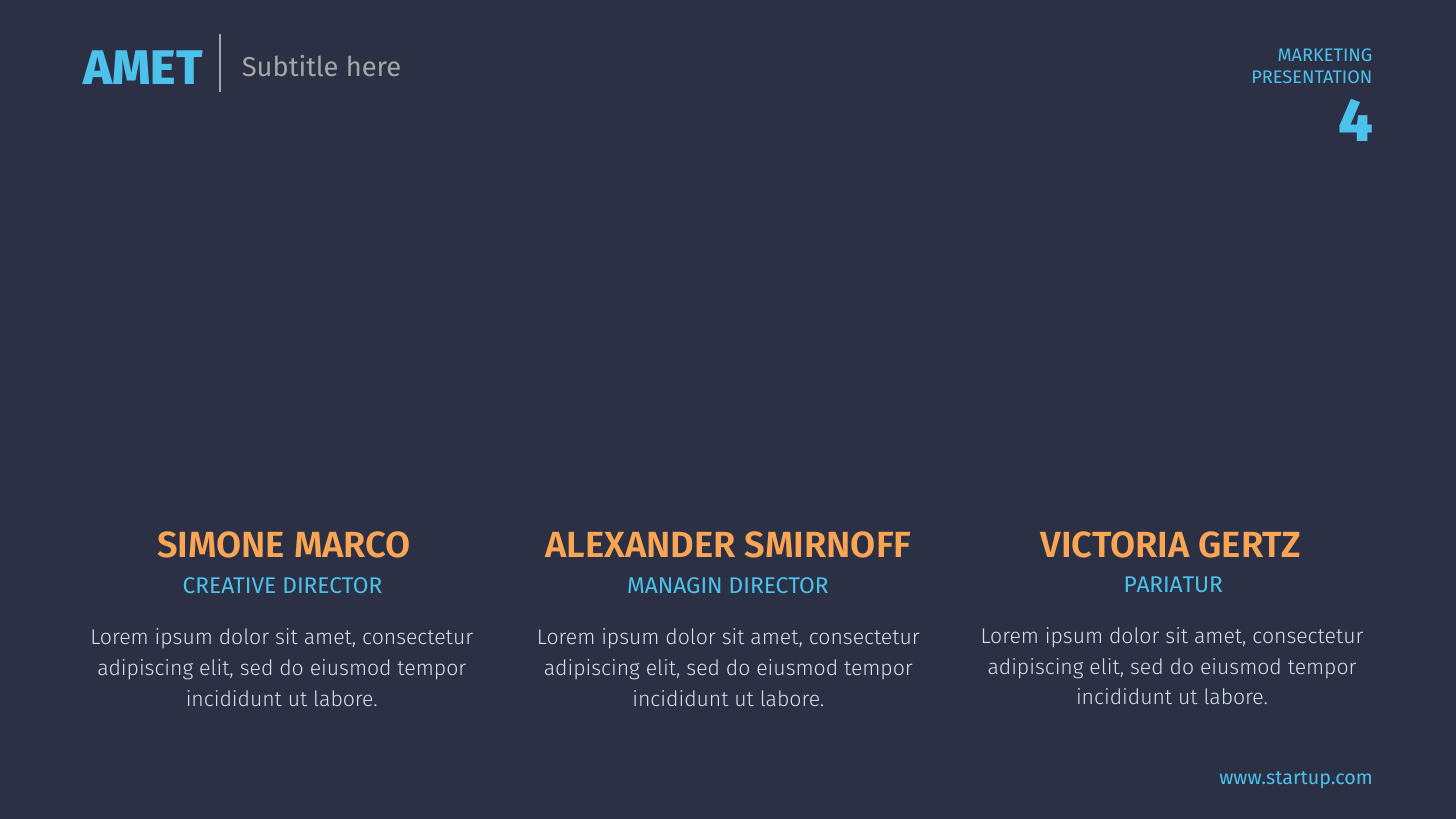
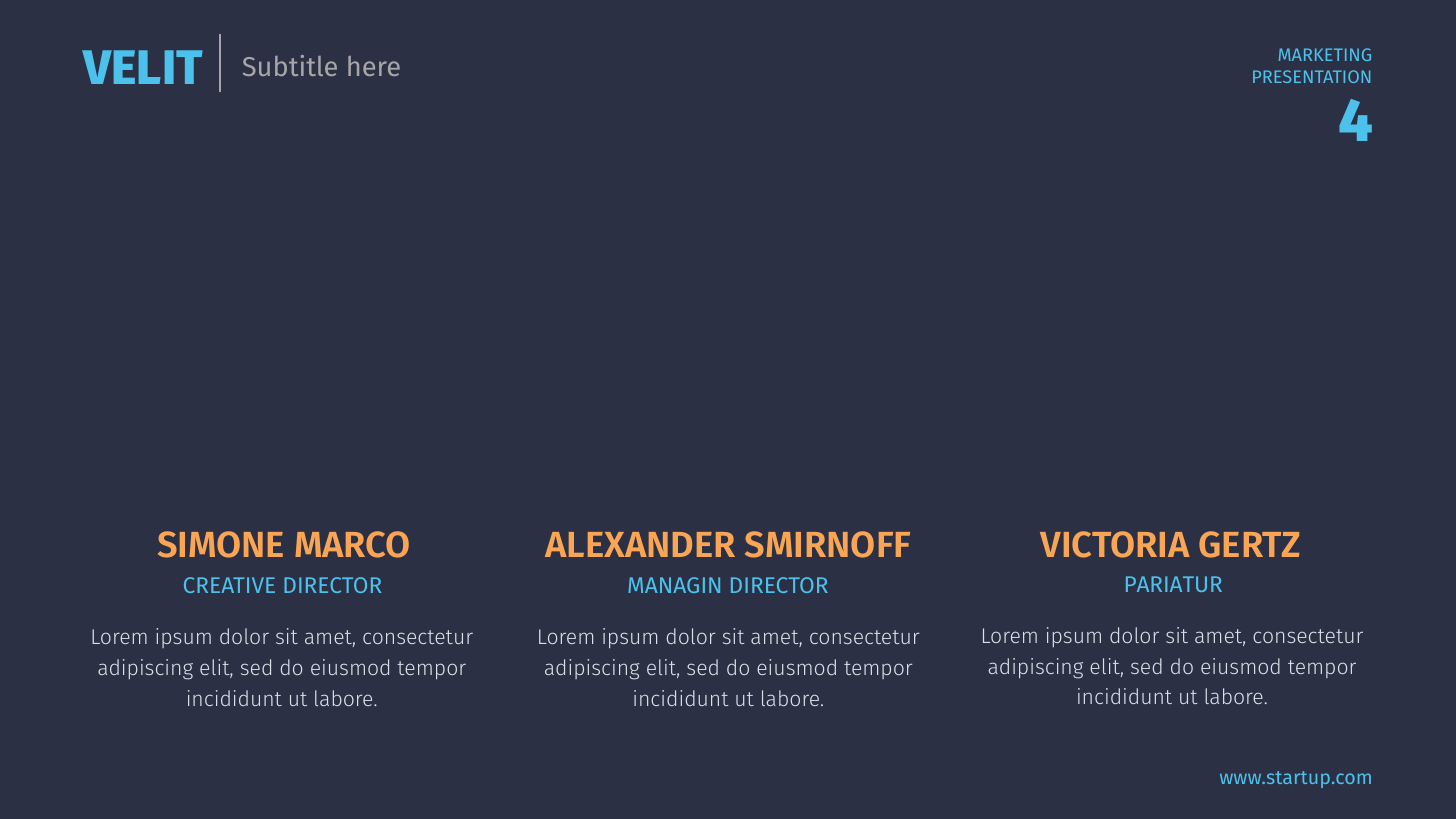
AMET at (143, 69): AMET -> VELIT
